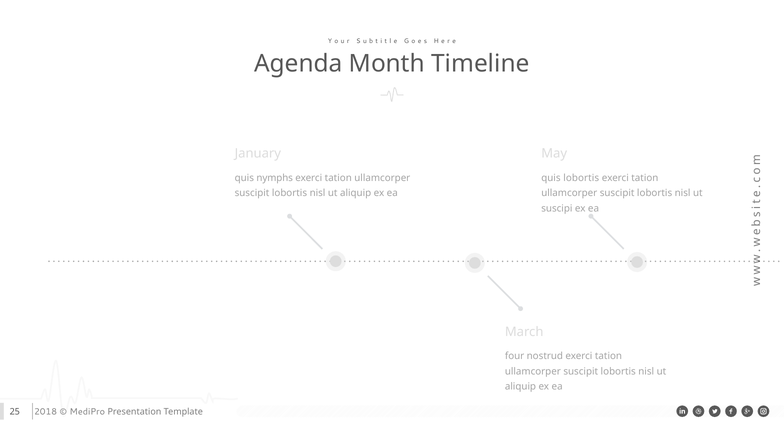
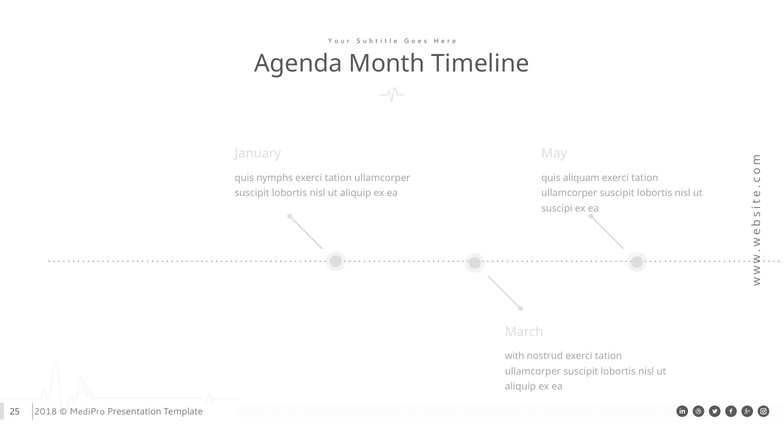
quis lobortis: lobortis -> aliquam
four: four -> with
